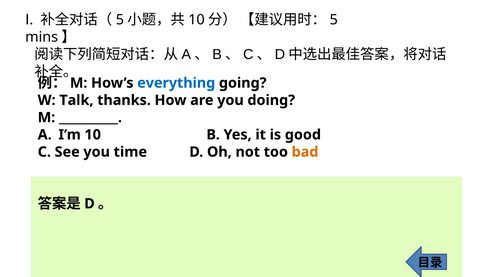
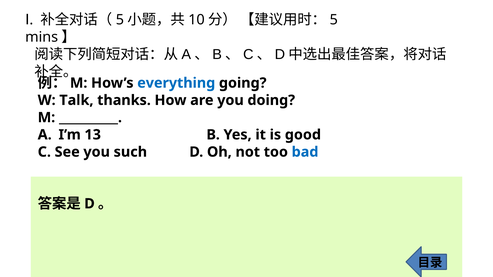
I’m 10: 10 -> 13
time: time -> such
bad colour: orange -> blue
